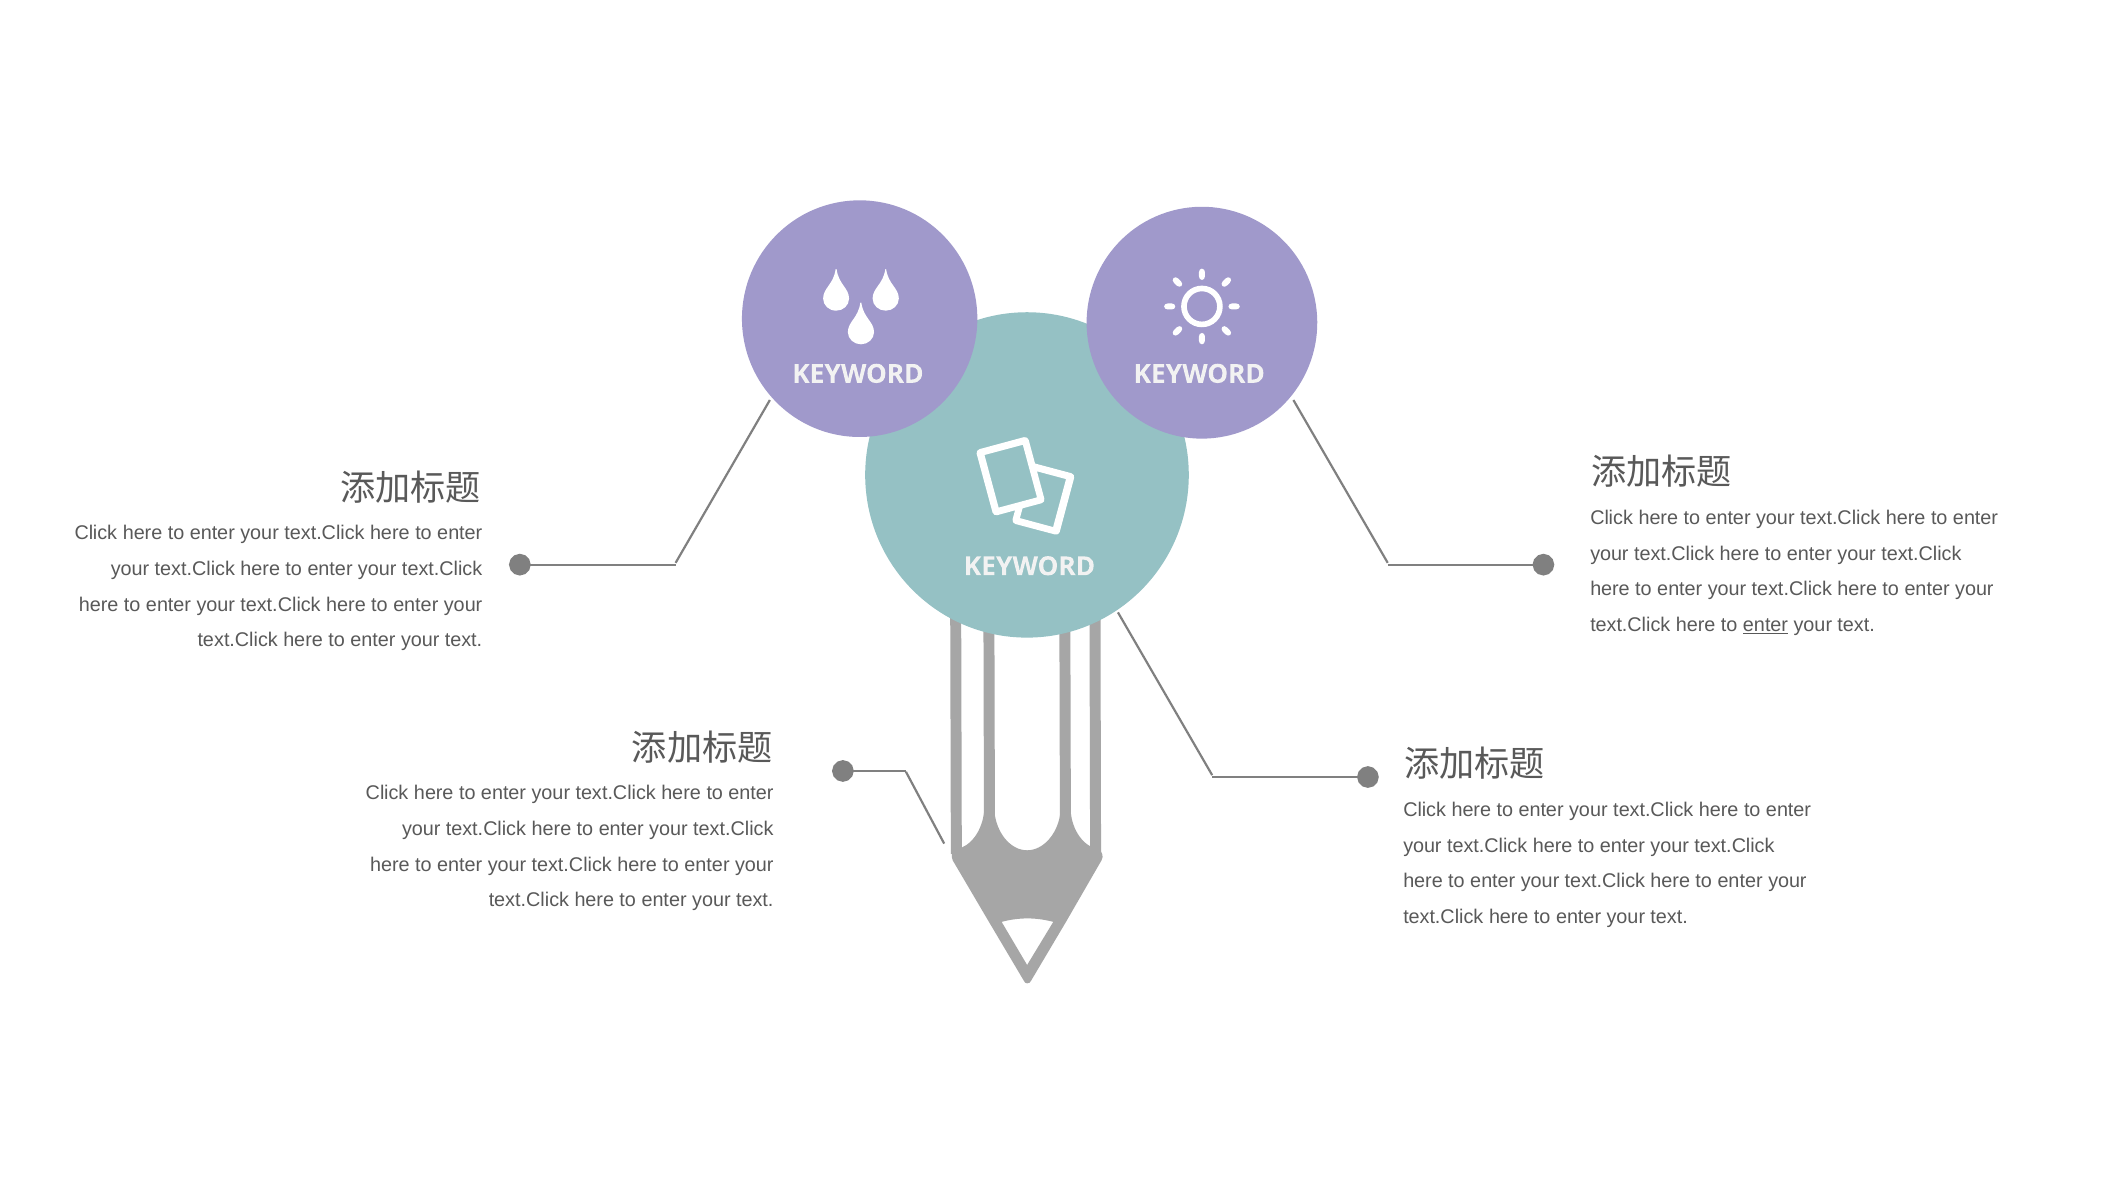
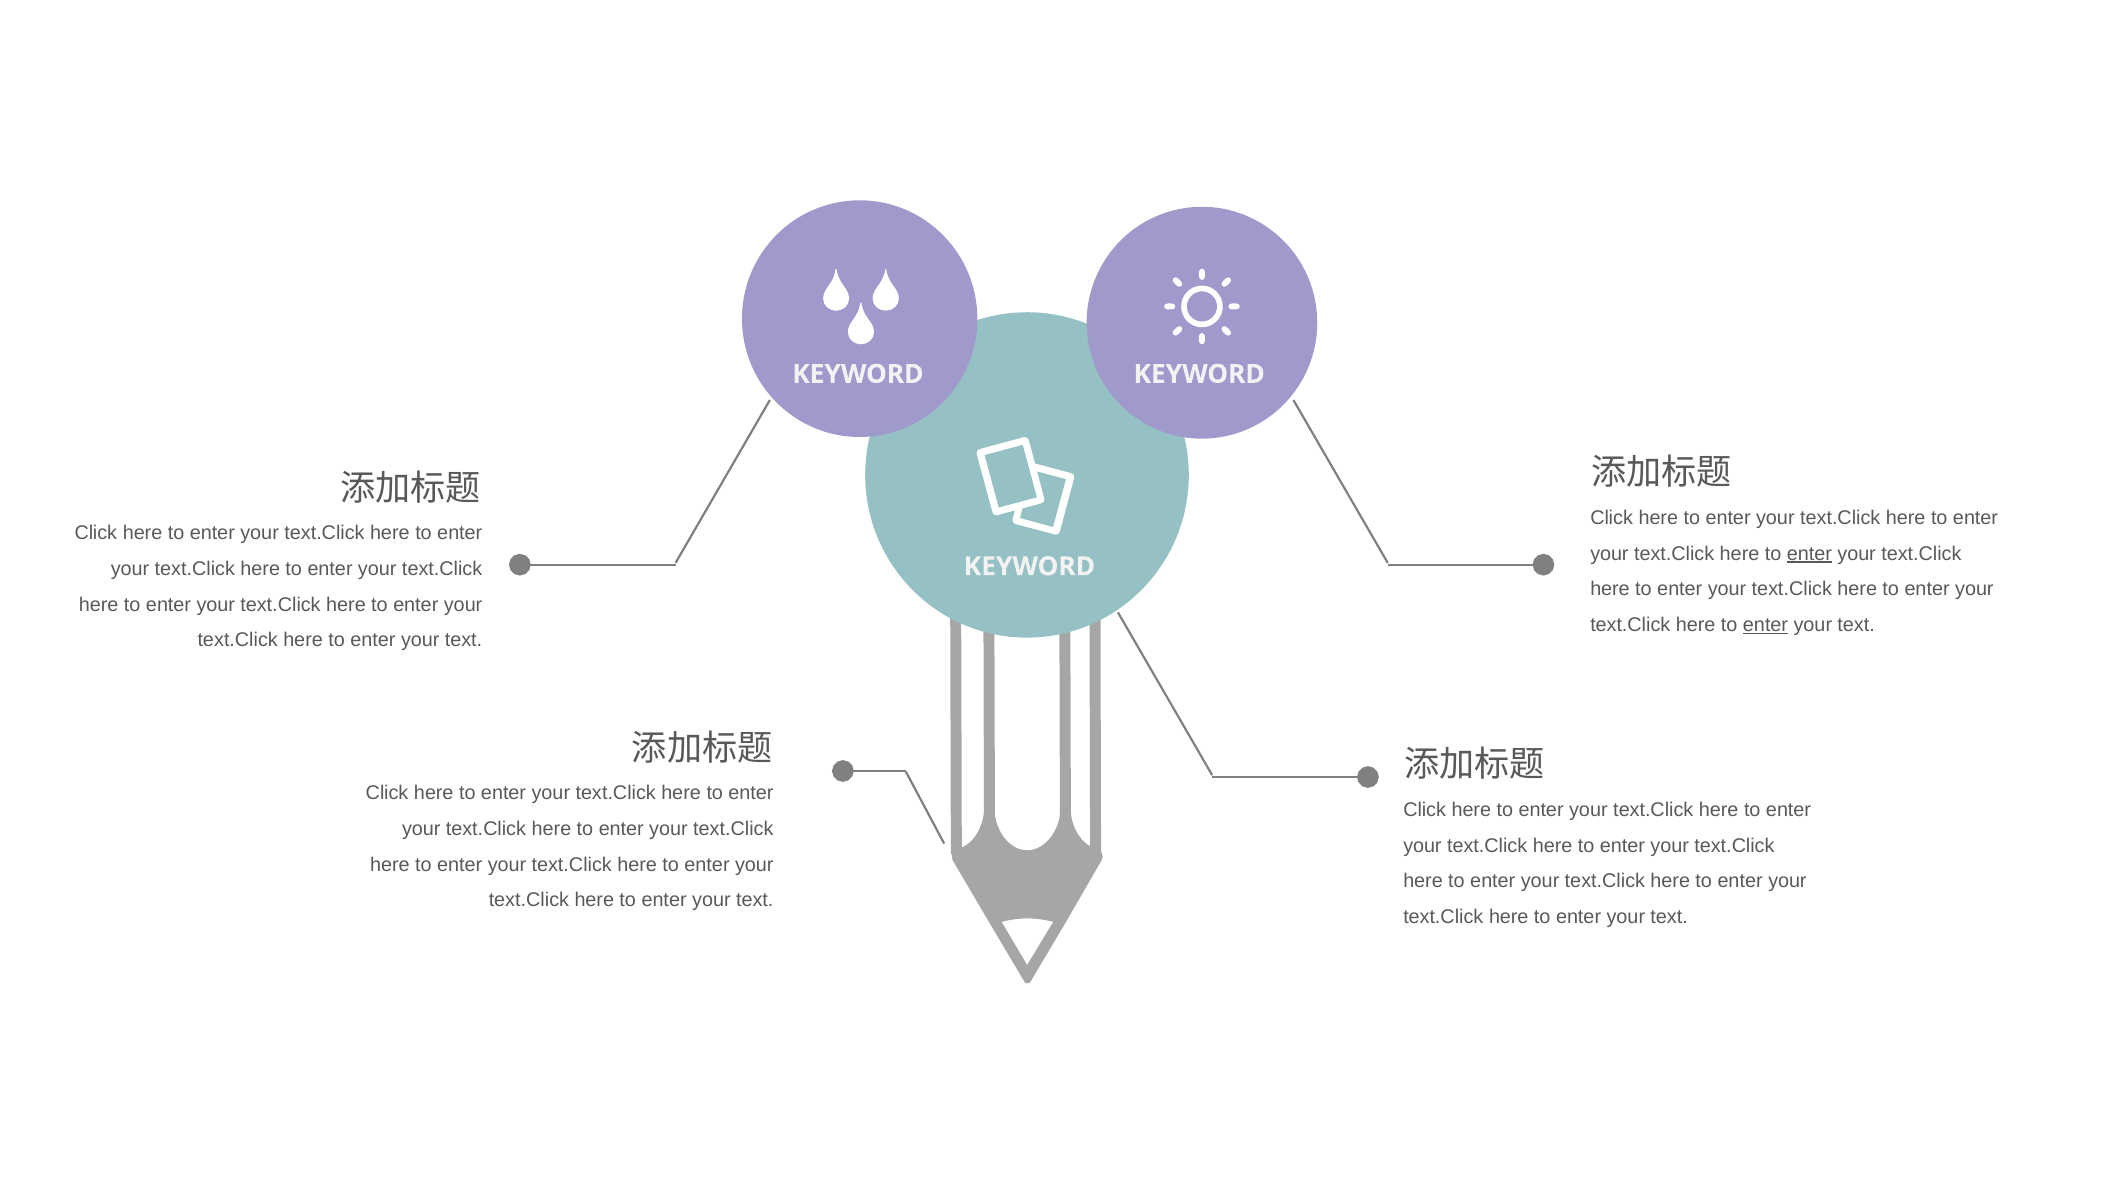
enter at (1809, 553) underline: none -> present
